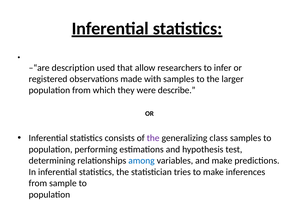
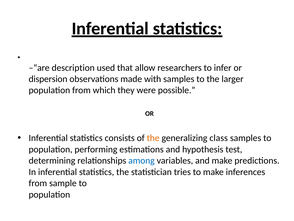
registered: registered -> dispersion
describe: describe -> possible
the at (153, 138) colour: purple -> orange
